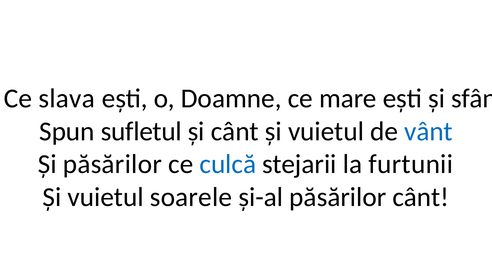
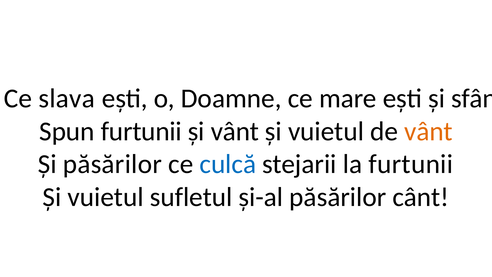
Spun sufletul: sufletul -> furtunii
și cânt: cânt -> vânt
vânt at (429, 131) colour: blue -> orange
soarele: soarele -> sufletul
